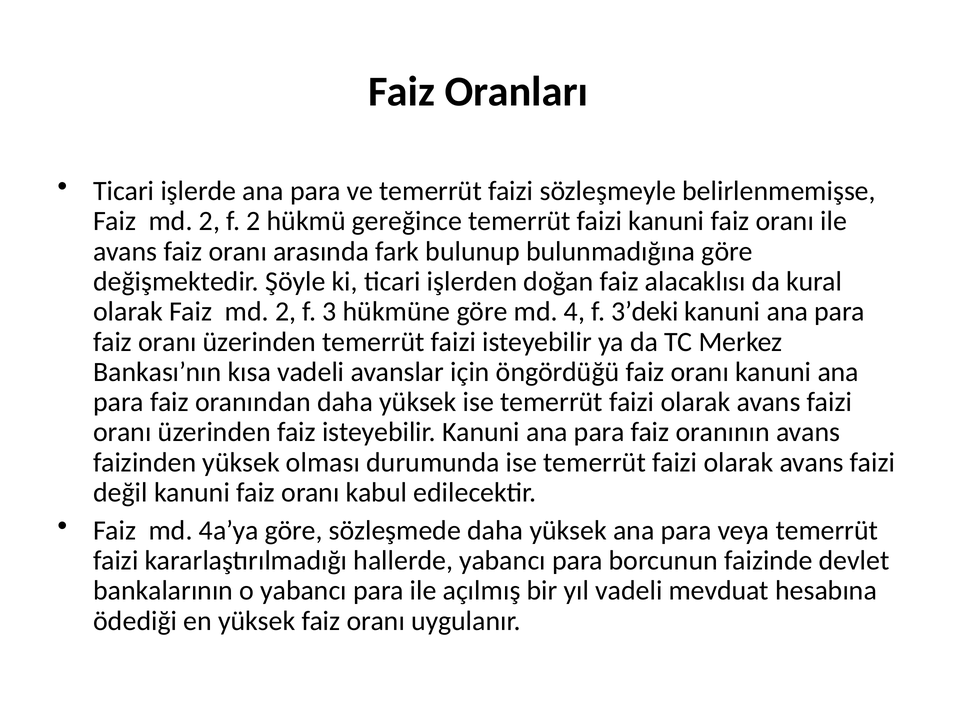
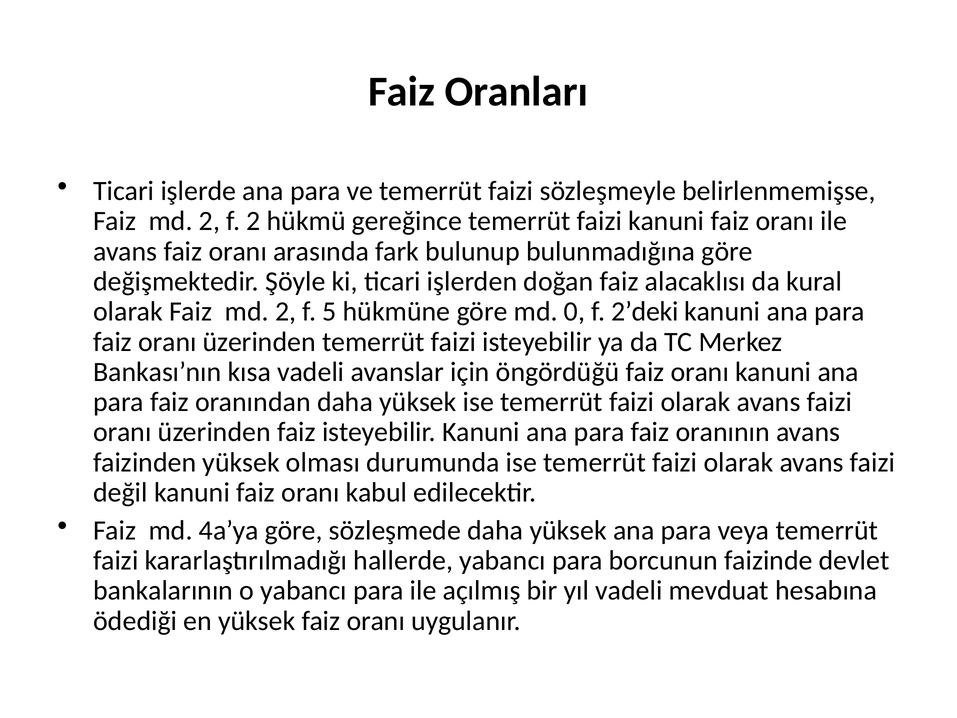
3: 3 -> 5
4: 4 -> 0
3’deki: 3’deki -> 2’deki
